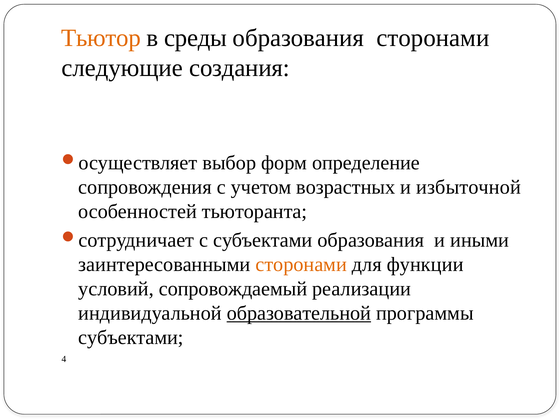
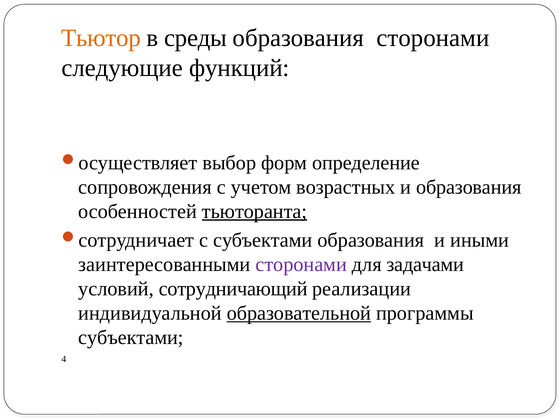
создания: создания -> функций
и избыточной: избыточной -> образования
тьюторанта underline: none -> present
сторонами at (301, 264) colour: orange -> purple
функции: функции -> задачами
сопровождаемый: сопровождаемый -> сотрудничающий
